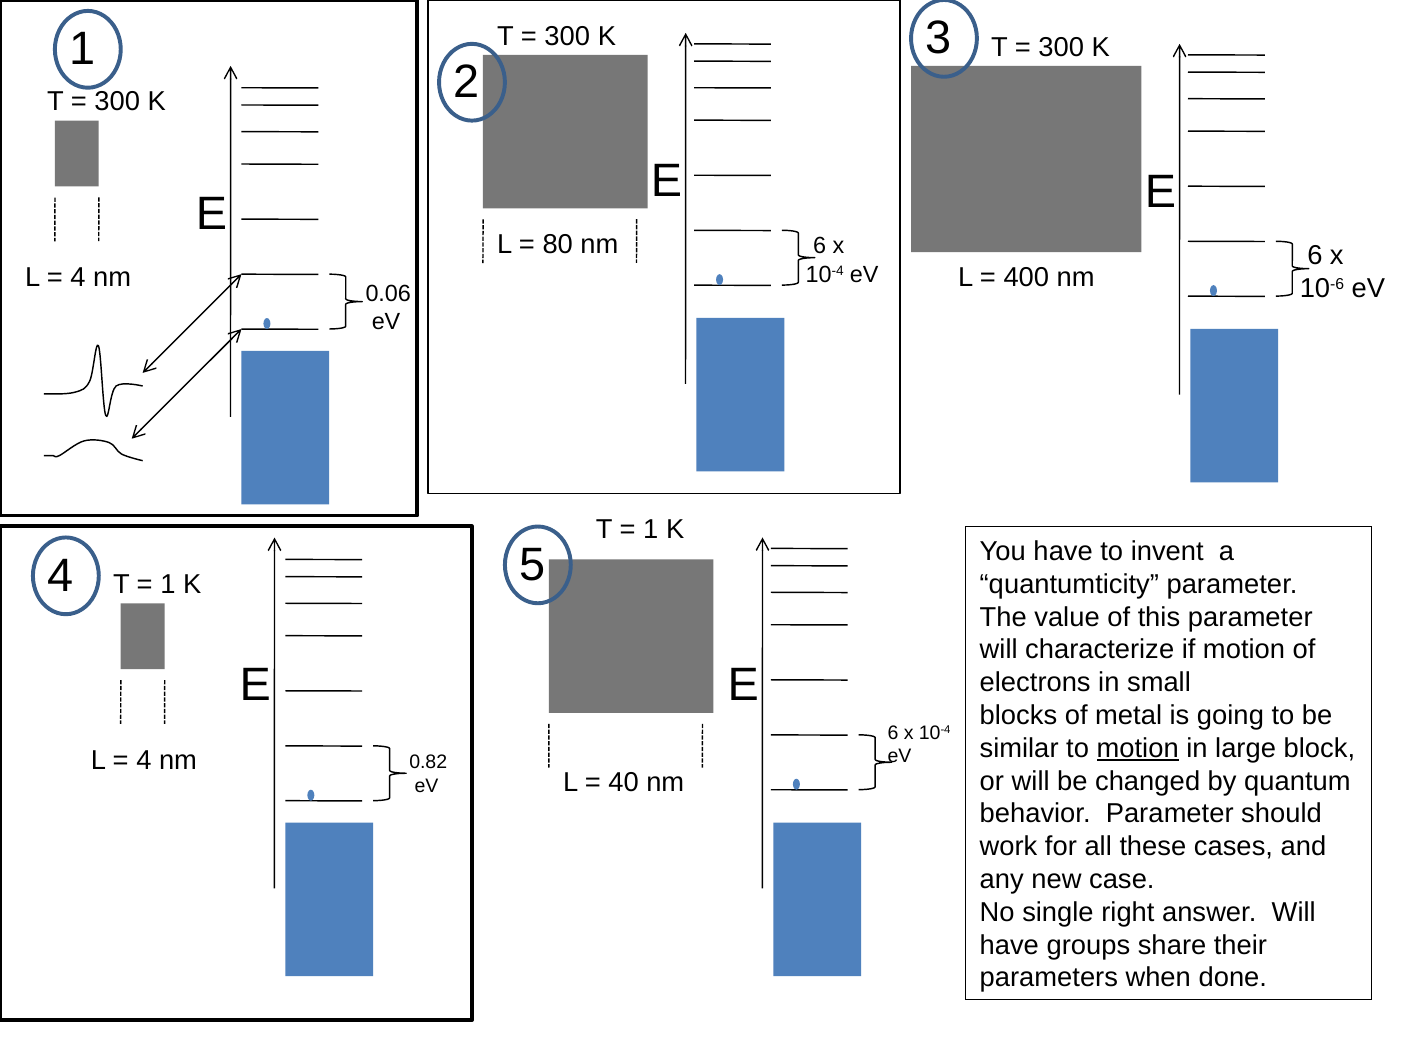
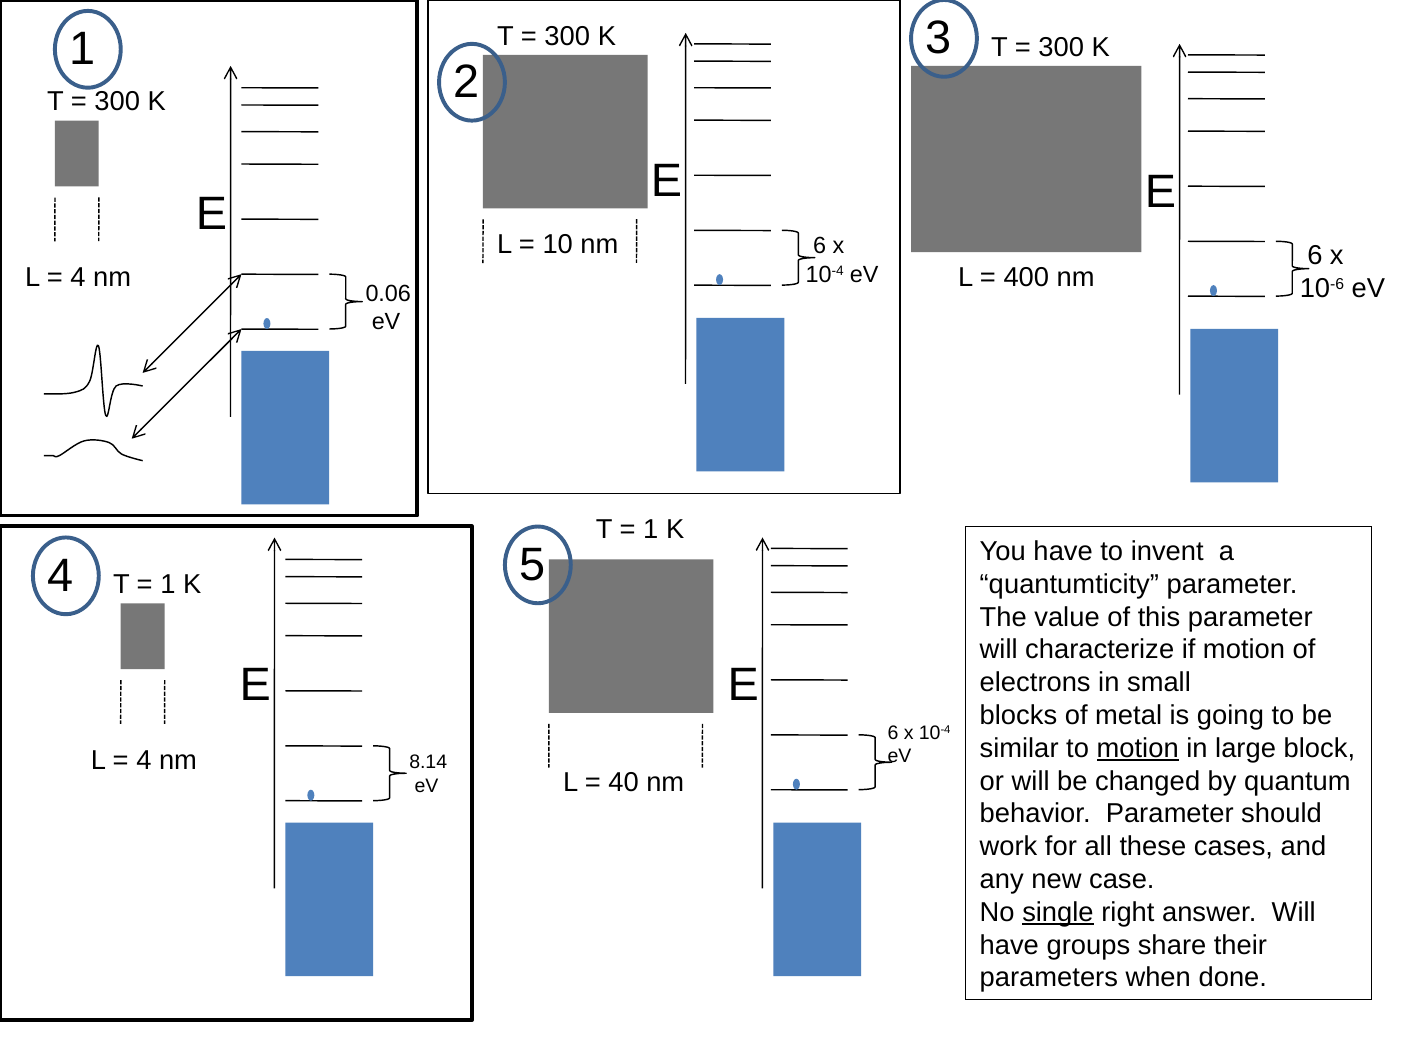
80: 80 -> 10
0.82: 0.82 -> 8.14
single underline: none -> present
